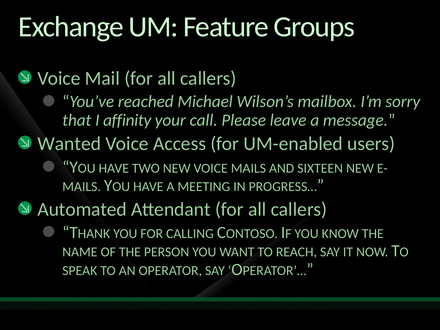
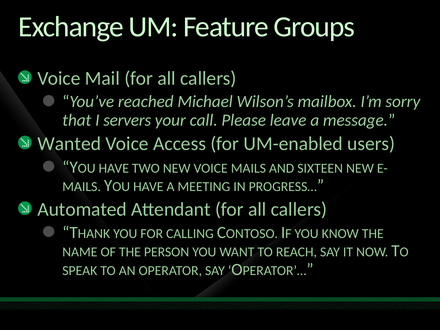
affinity: affinity -> servers
